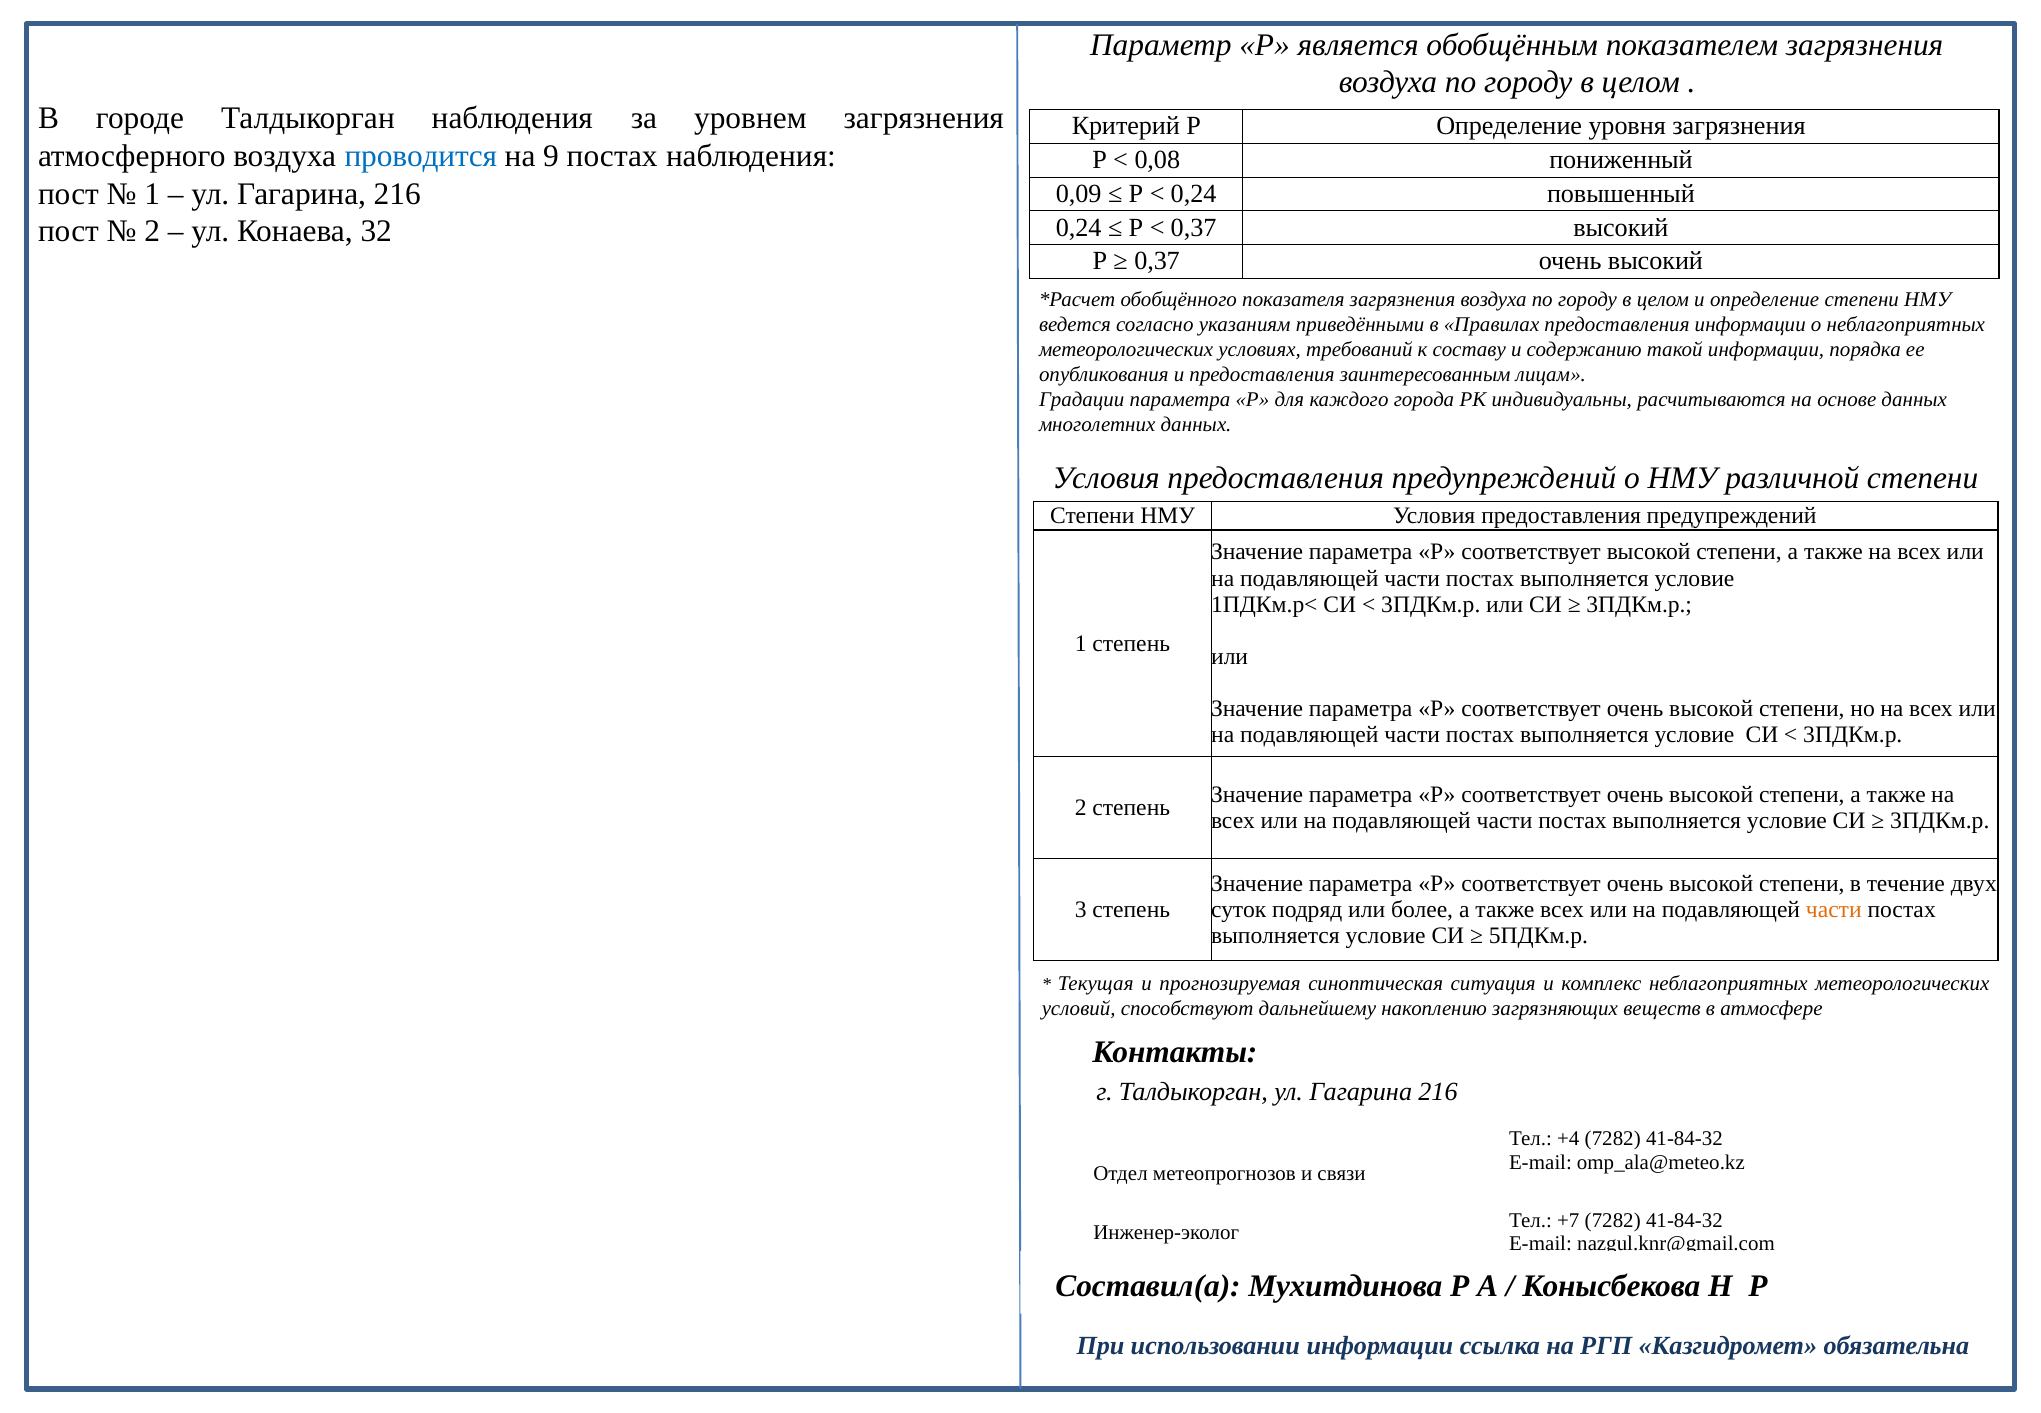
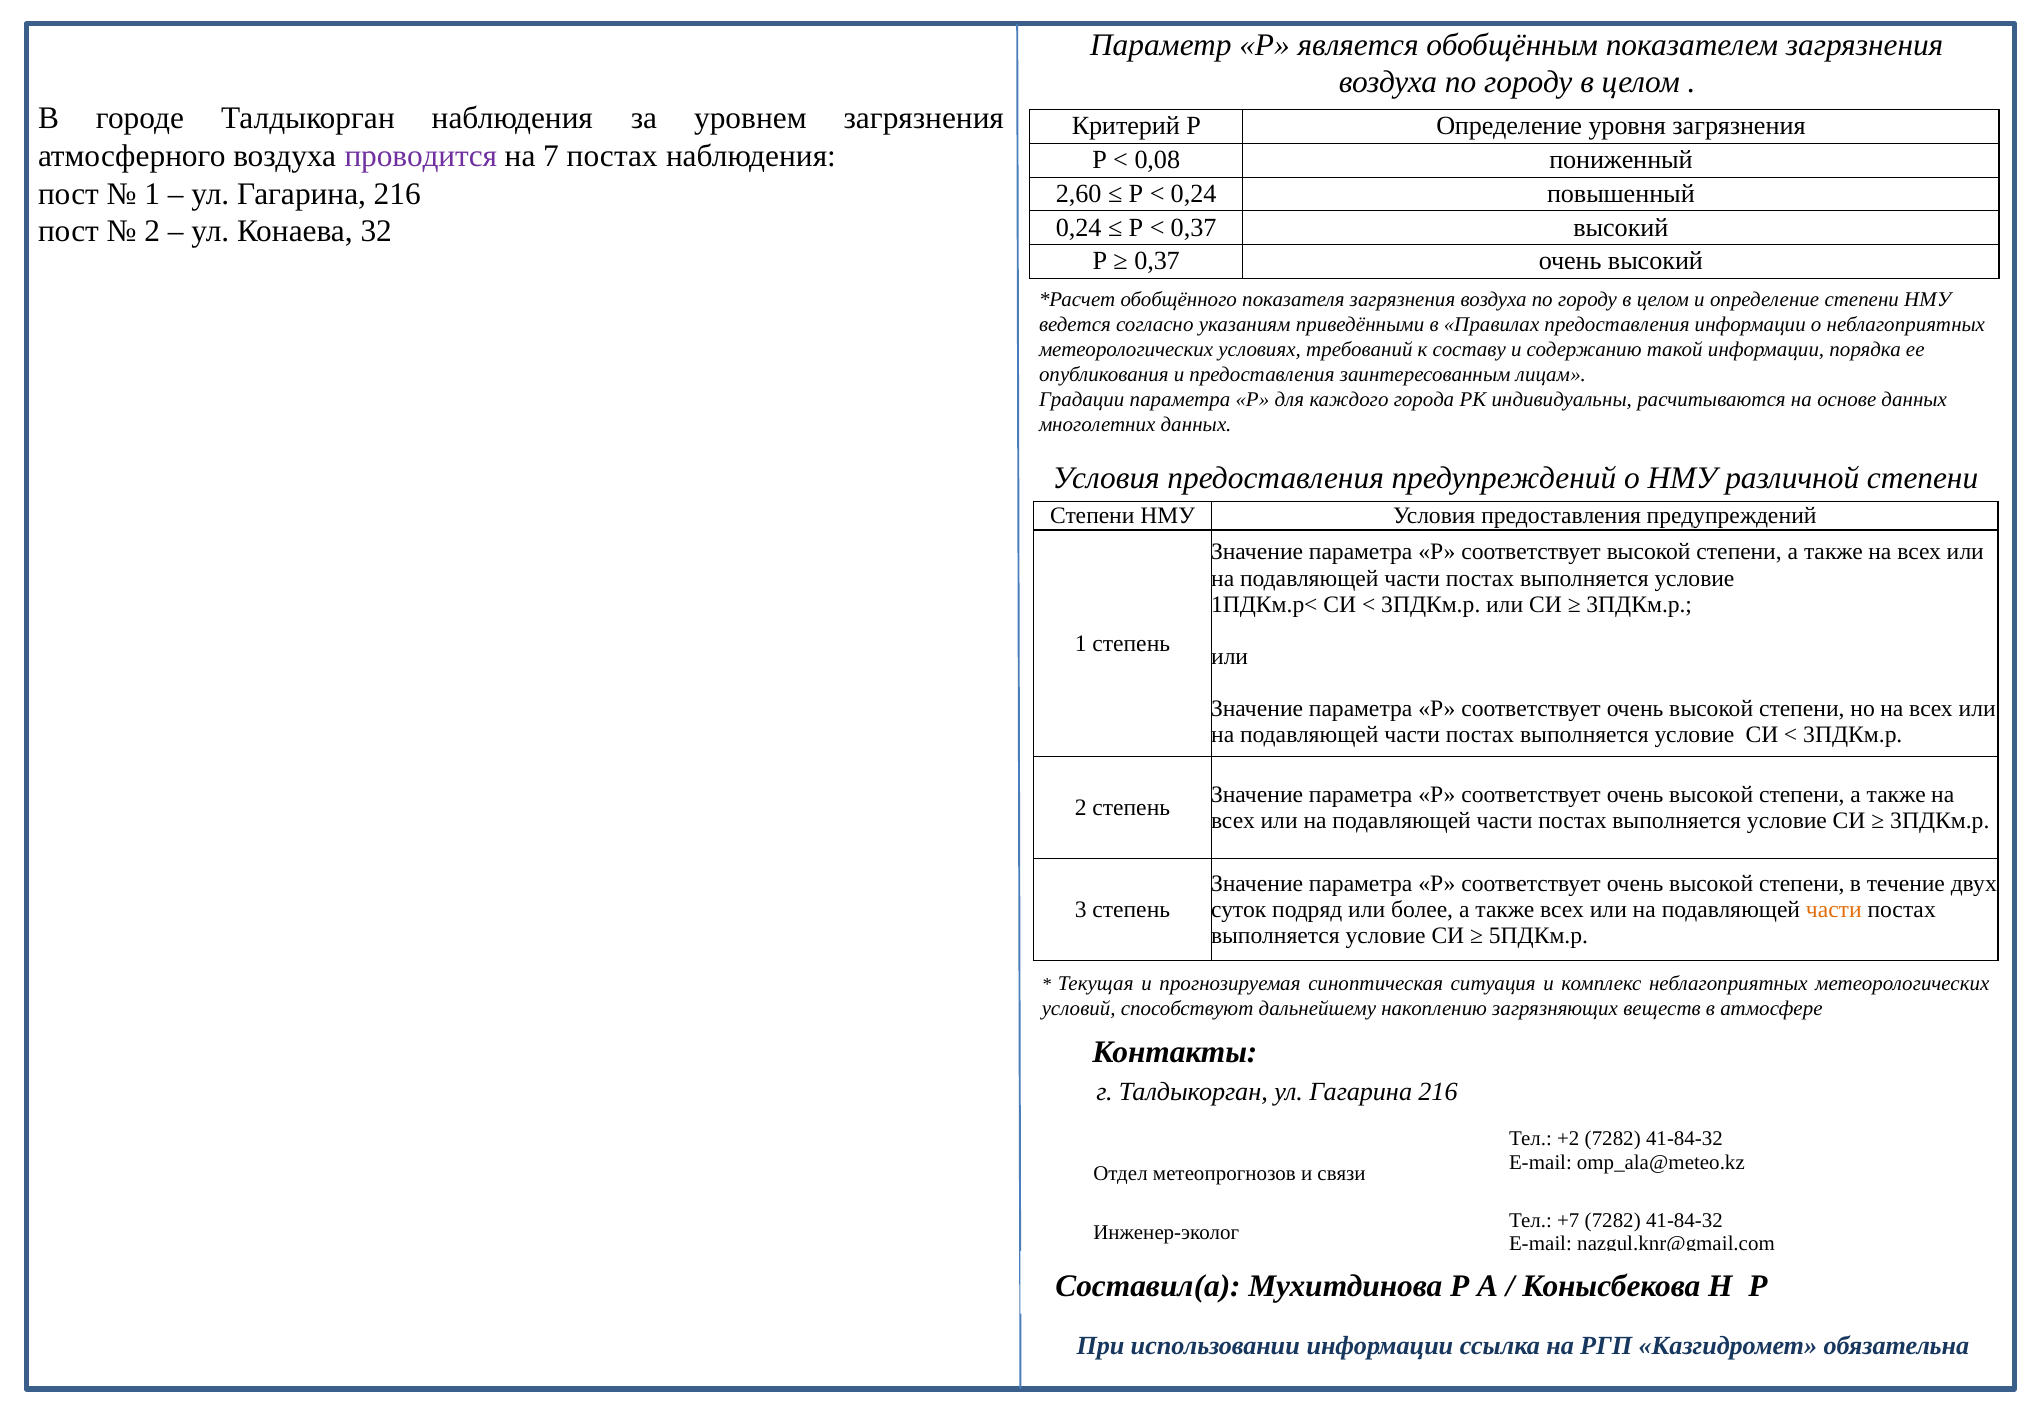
проводится colour: blue -> purple
9: 9 -> 7
0,09: 0,09 -> 2,60
+4: +4 -> +2
